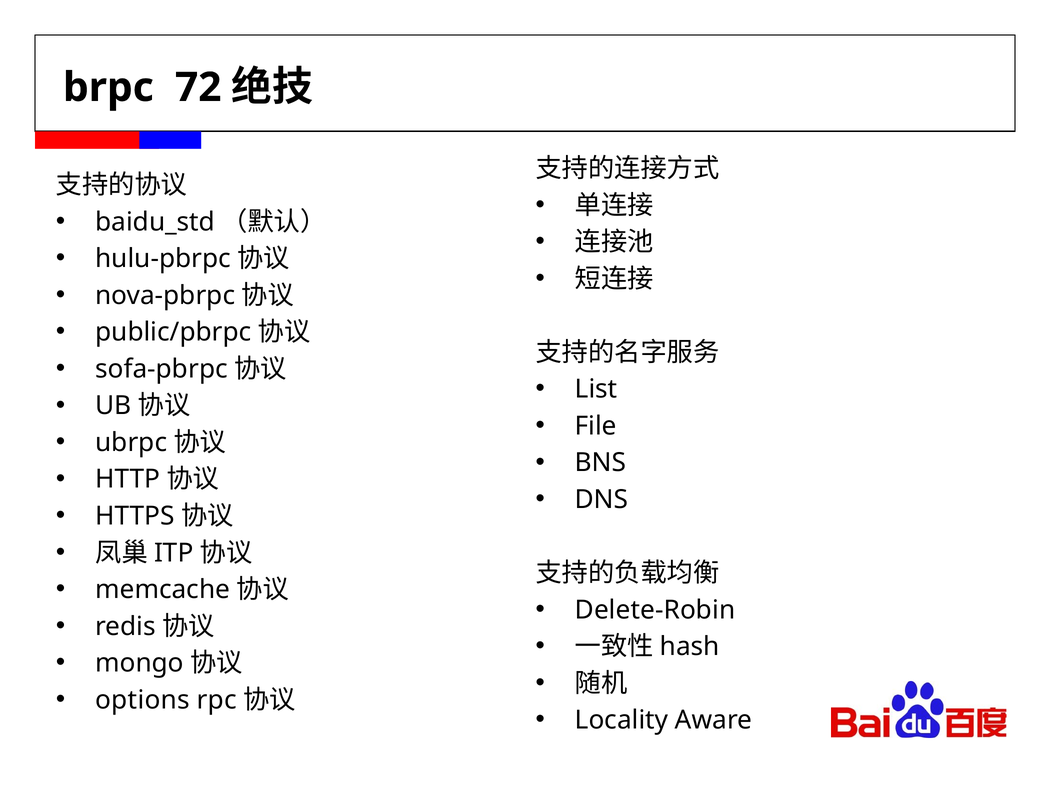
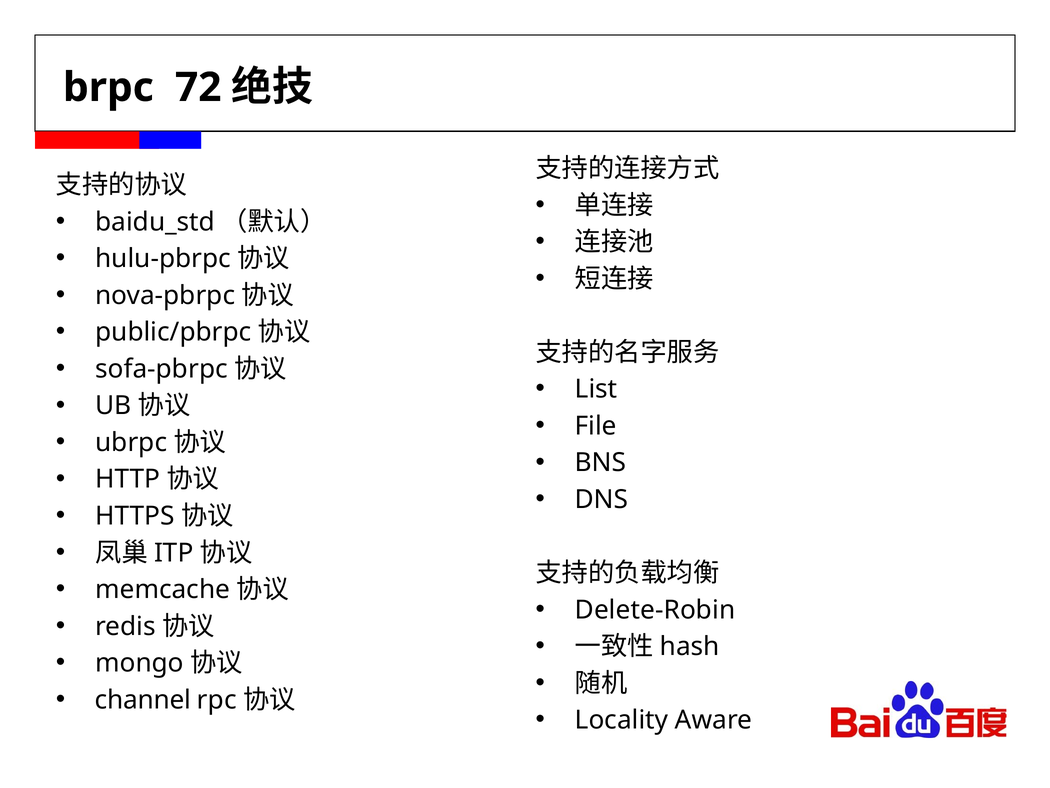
options: options -> channel
